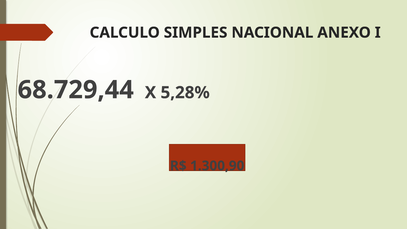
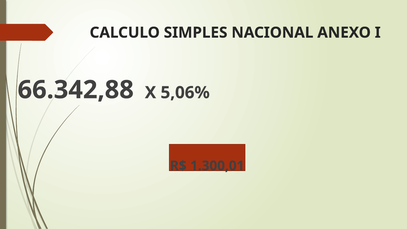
68.729,44: 68.729,44 -> 66.342,88
5,28%: 5,28% -> 5,06%
1.300,90: 1.300,90 -> 1.300,01
